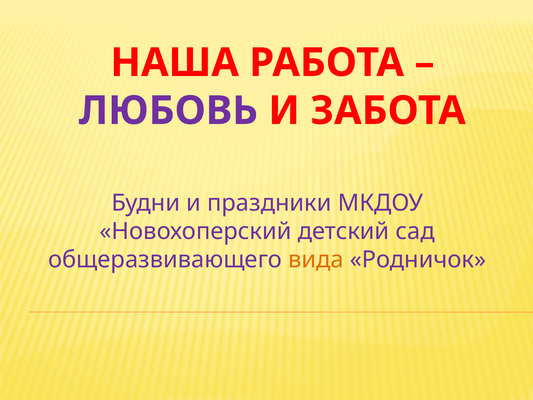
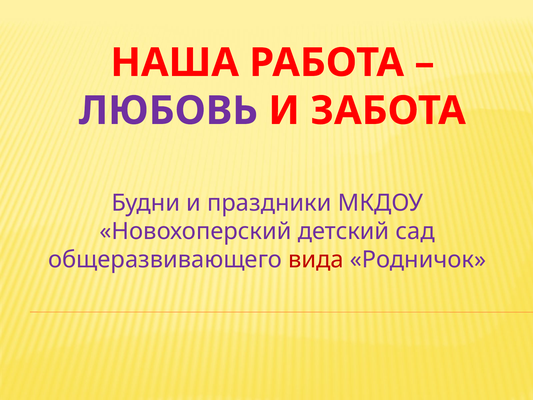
вида colour: orange -> red
